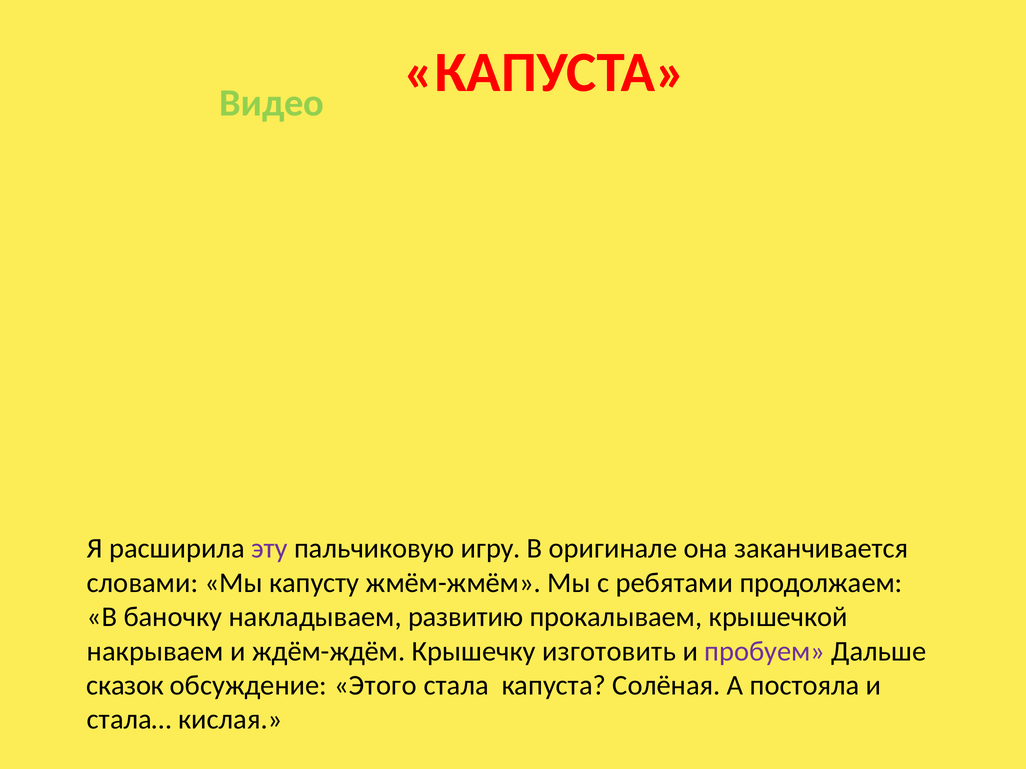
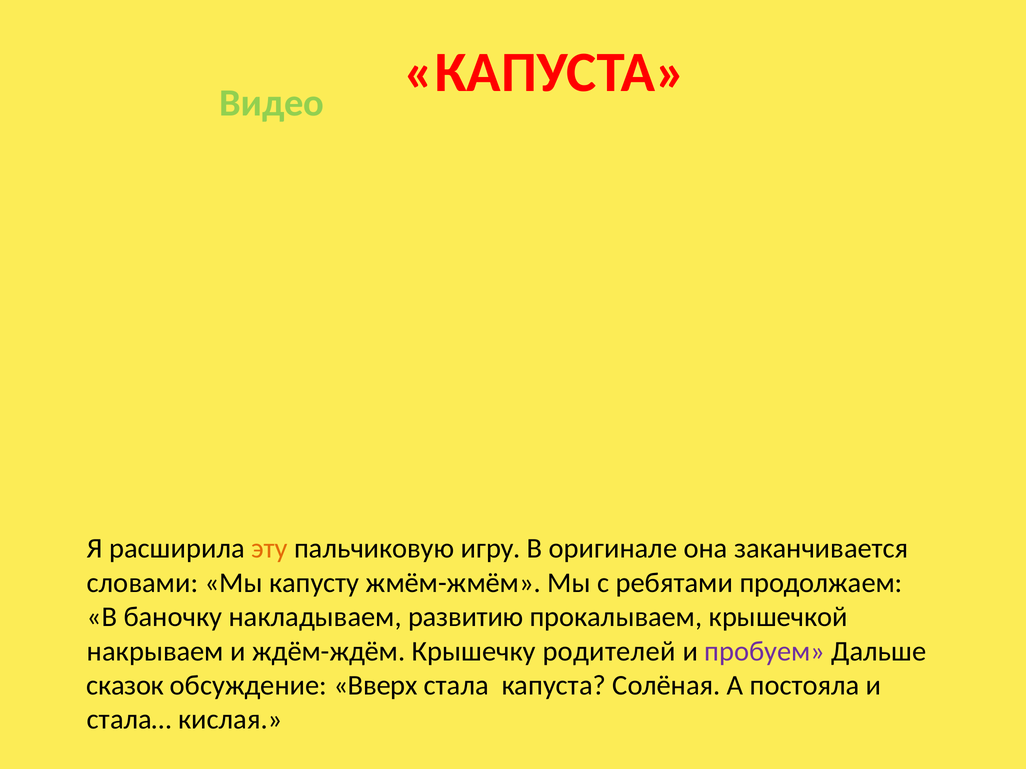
эту colour: purple -> orange
изготовить: изготовить -> родителей
Этого: Этого -> Вверх
